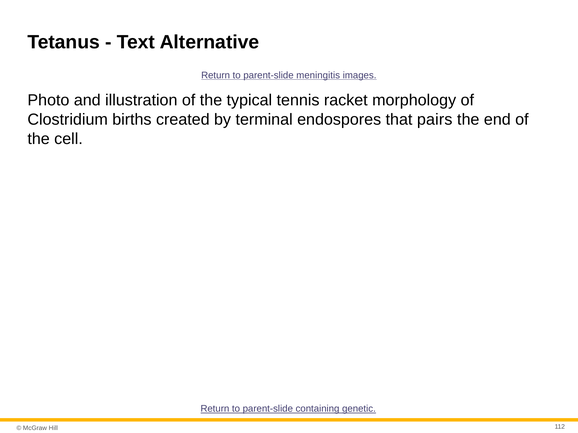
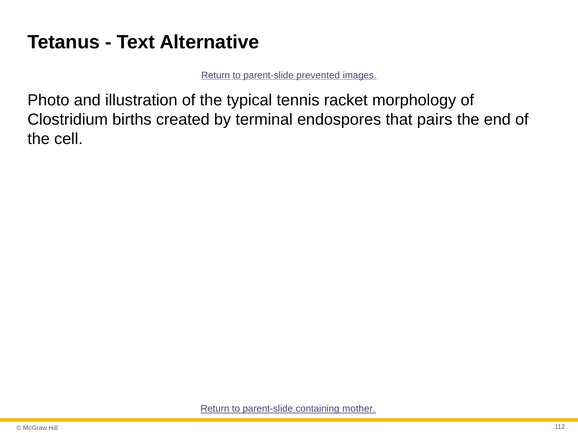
meningitis: meningitis -> prevented
genetic: genetic -> mother
